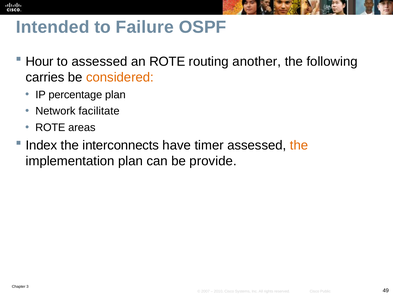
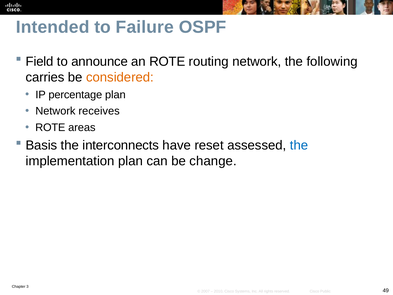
Hour: Hour -> Field
to assessed: assessed -> announce
routing another: another -> network
facilitate: facilitate -> receives
Index: Index -> Basis
timer: timer -> reset
the at (299, 145) colour: orange -> blue
provide: provide -> change
